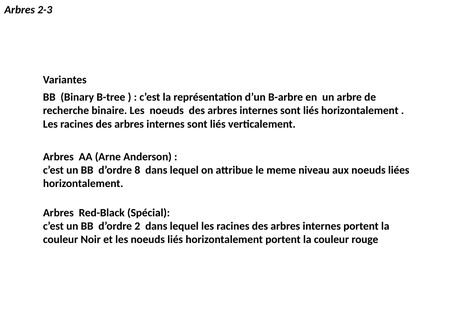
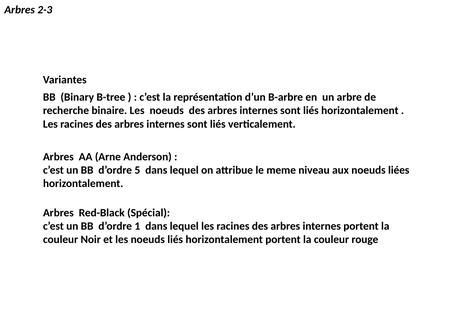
8: 8 -> 5
2: 2 -> 1
